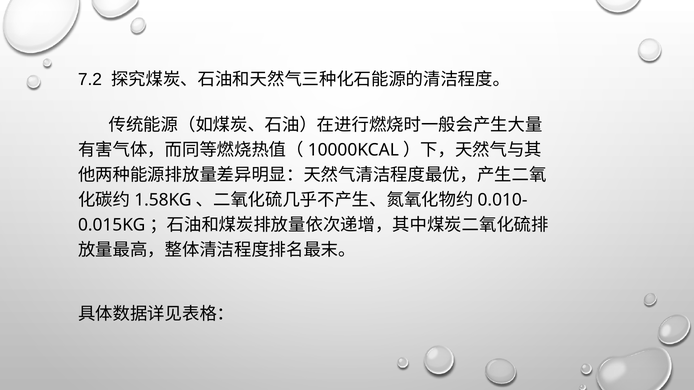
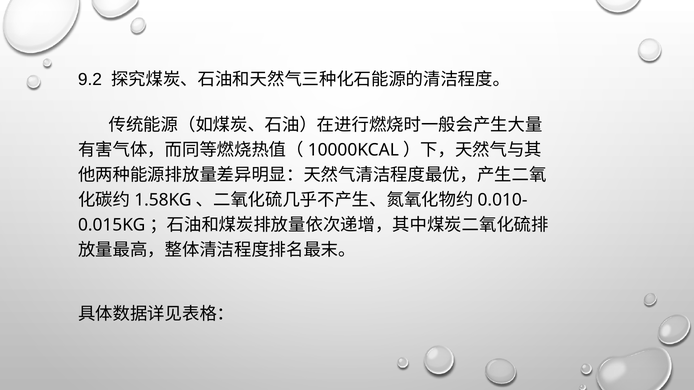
7.2: 7.2 -> 9.2
